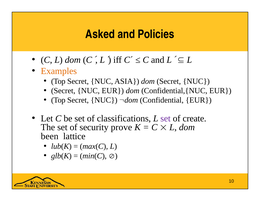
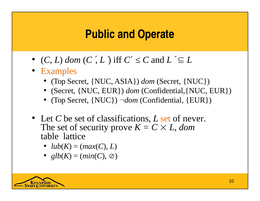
Asked: Asked -> Public
Policies: Policies -> Operate
set at (165, 118) colour: purple -> orange
create: create -> never
been: been -> table
